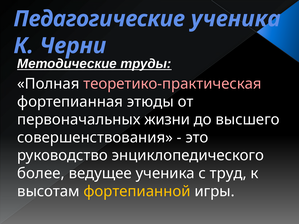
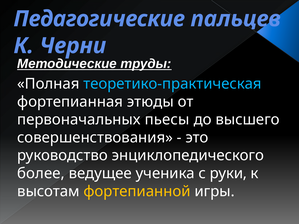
Педагогические ученика: ученика -> пальцев
теоретико-практическая colour: pink -> light blue
жизни: жизни -> пьесы
труд: труд -> руки
